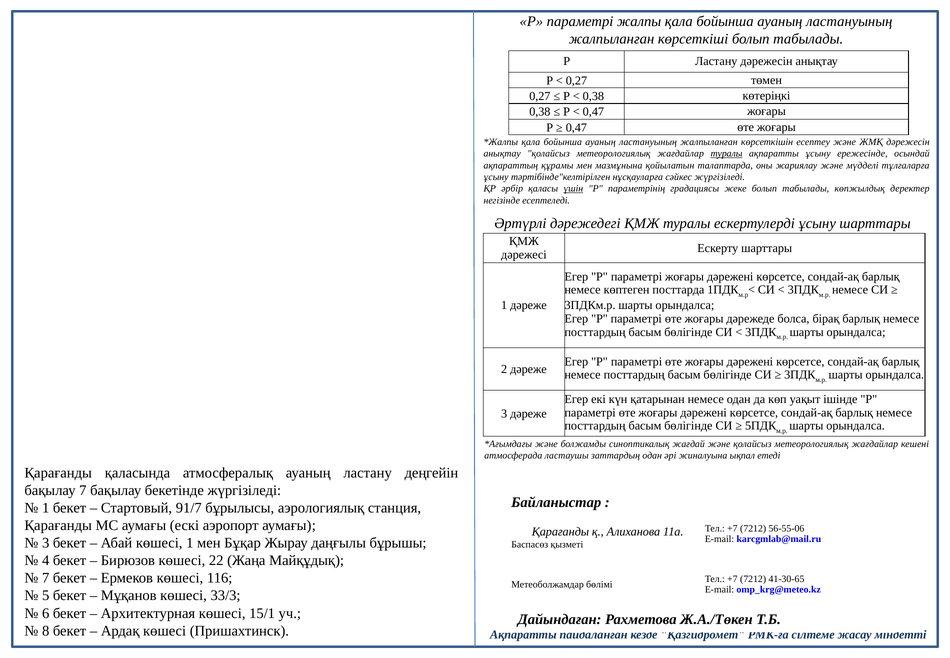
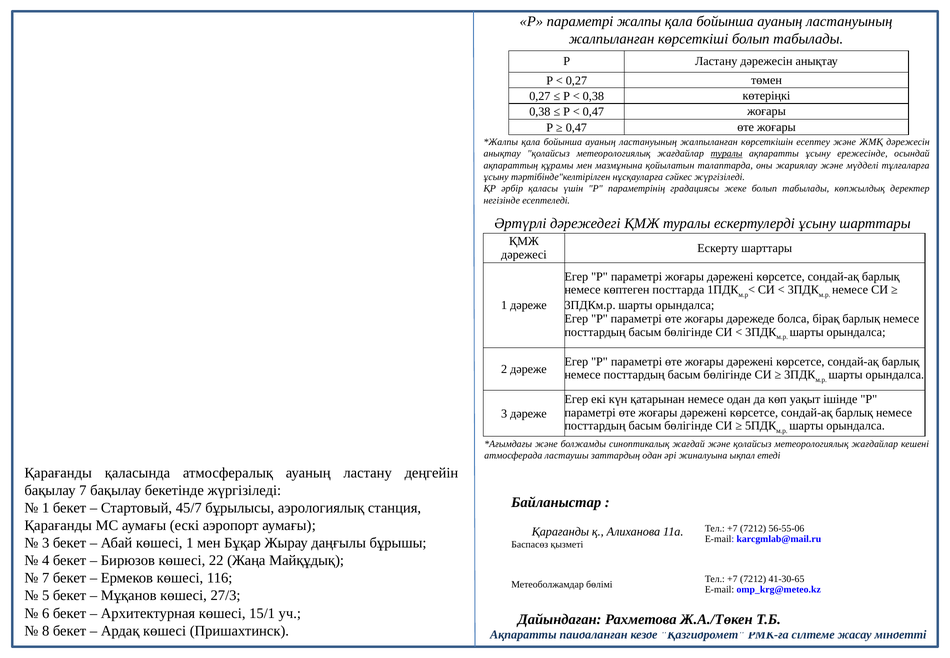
үшін underline: present -> none
91/7: 91/7 -> 45/7
33/3: 33/3 -> 27/3
